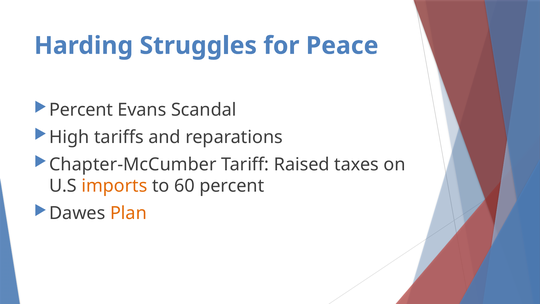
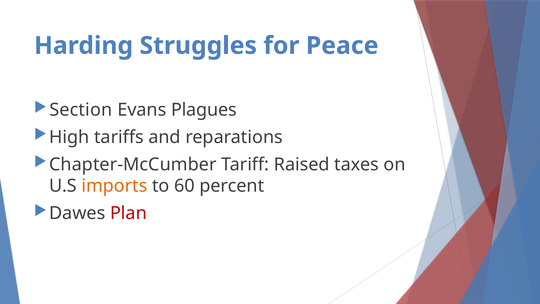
Percent at (81, 110): Percent -> Section
Scandal: Scandal -> Plagues
Plan colour: orange -> red
